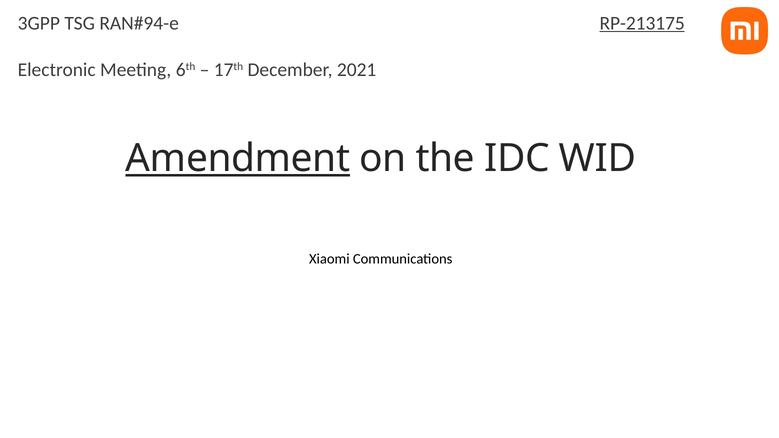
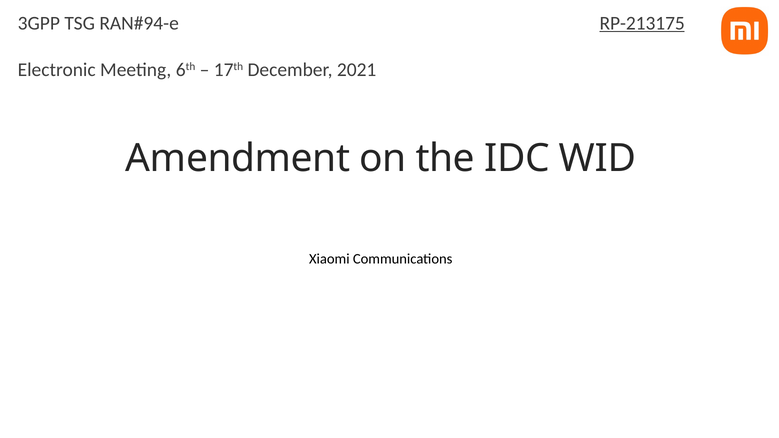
Amendment underline: present -> none
